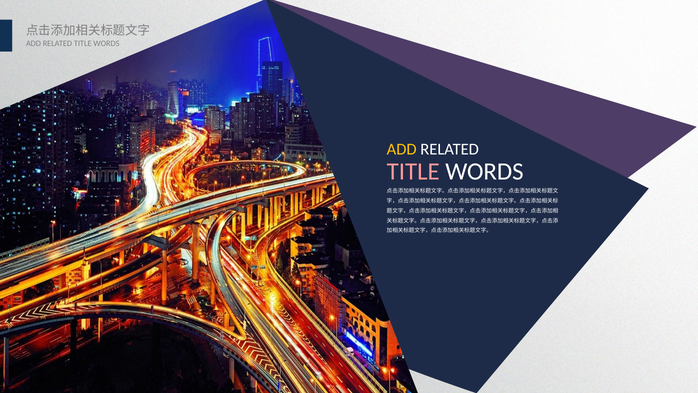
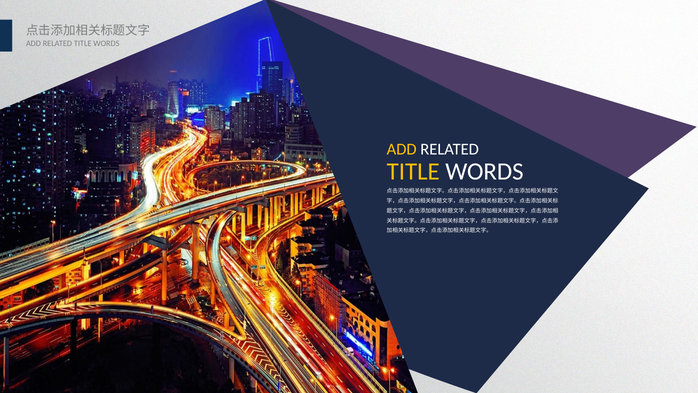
TITLE at (413, 171) colour: pink -> yellow
